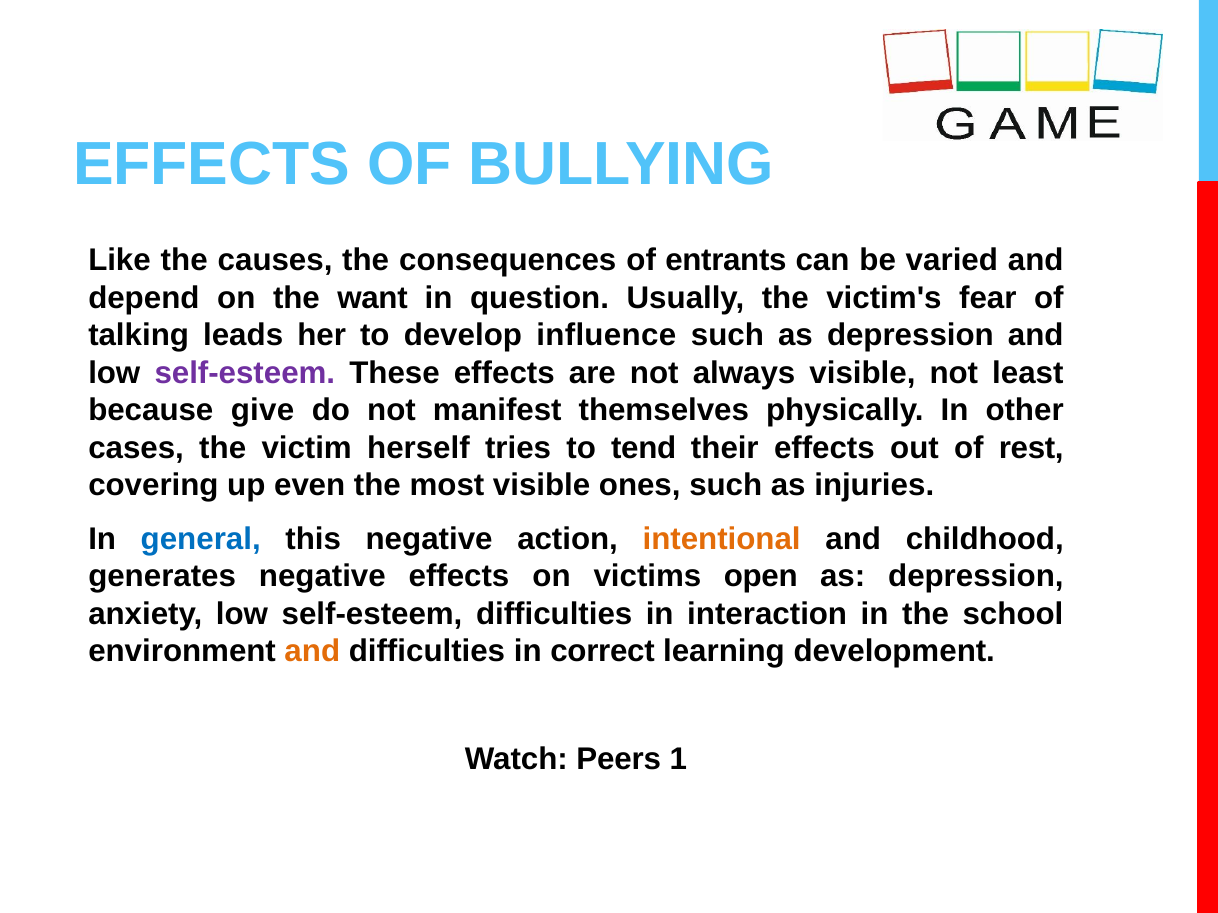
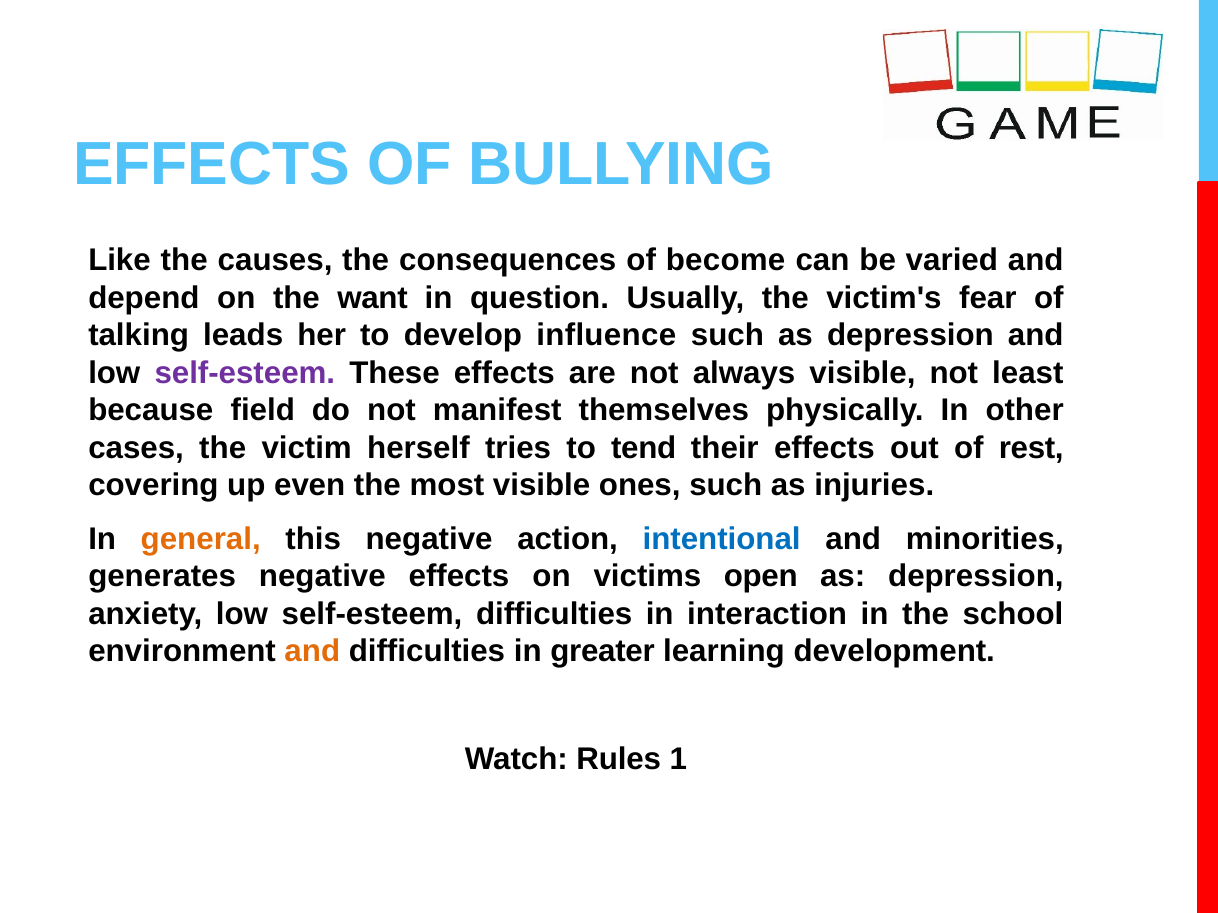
entrants: entrants -> become
give: give -> field
general colour: blue -> orange
intentional colour: orange -> blue
childhood: childhood -> minorities
correct: correct -> greater
Peers: Peers -> Rules
